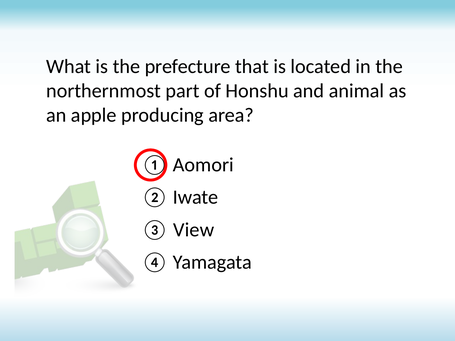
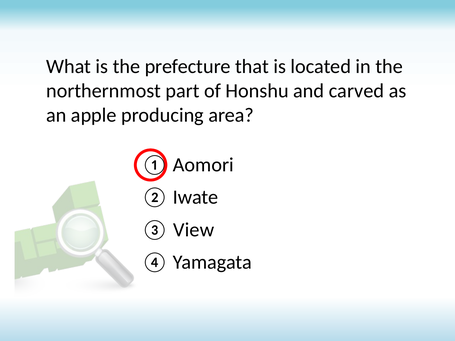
animal: animal -> carved
